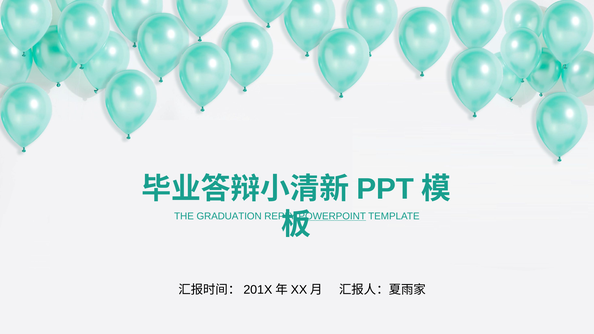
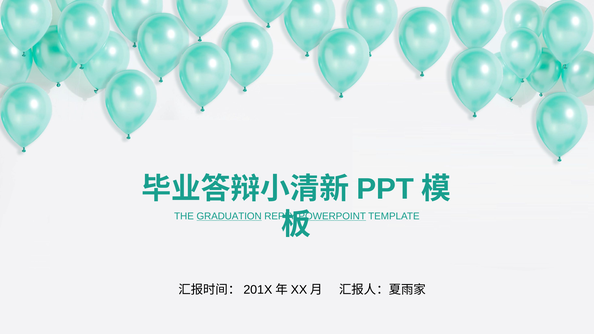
GRADUATION underline: none -> present
